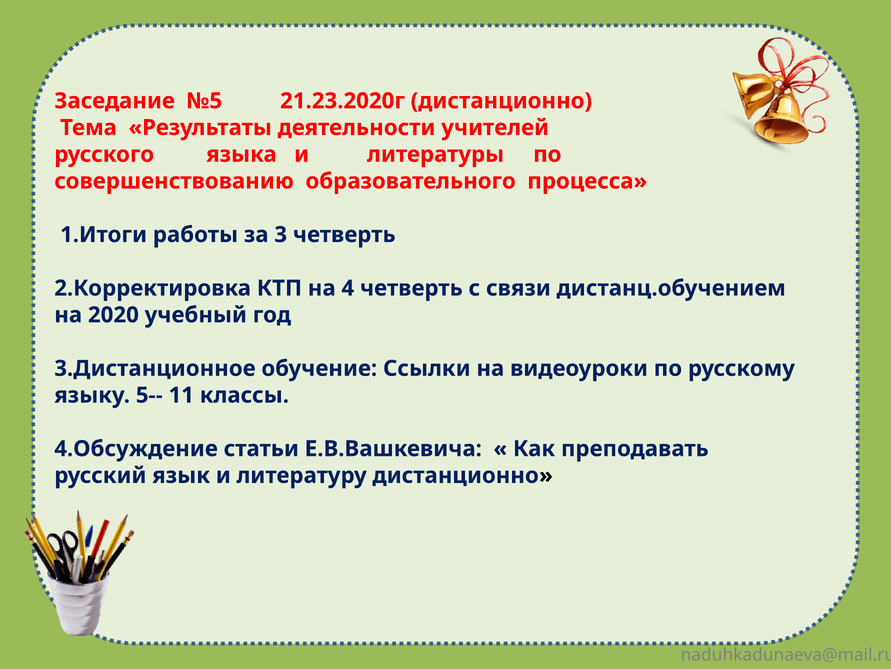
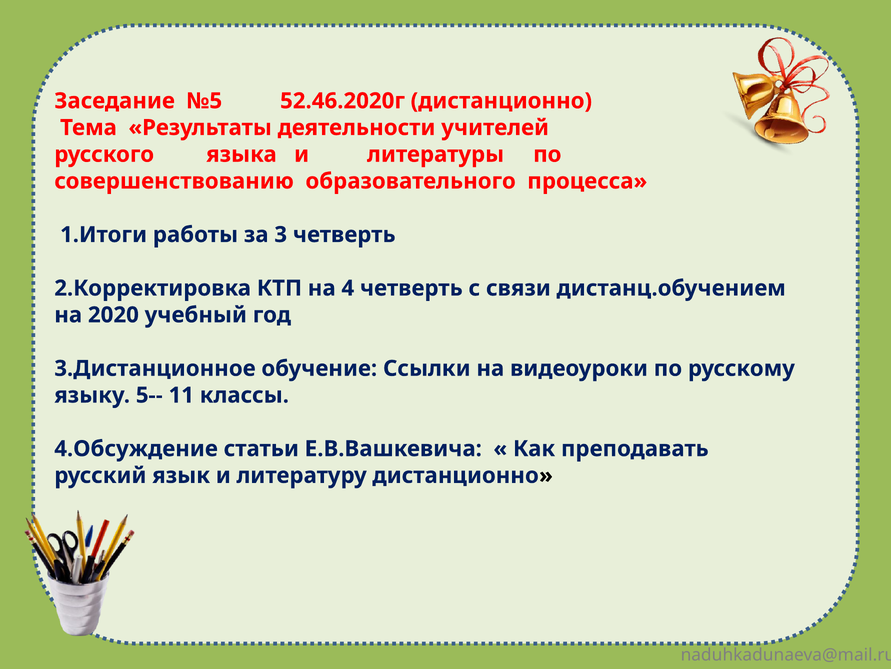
21.23.2020г: 21.23.2020г -> 52.46.2020г
